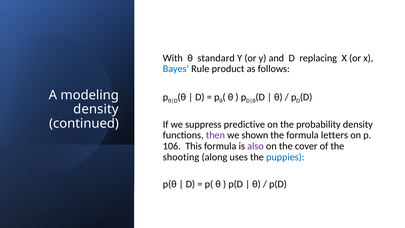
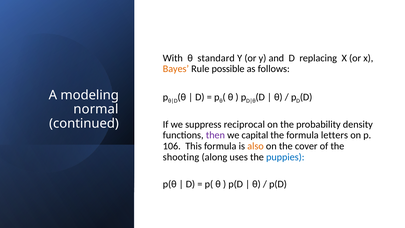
Bayes colour: blue -> orange
product: product -> possible
density at (96, 109): density -> normal
predictive: predictive -> reciprocal
shown: shown -> capital
also colour: purple -> orange
